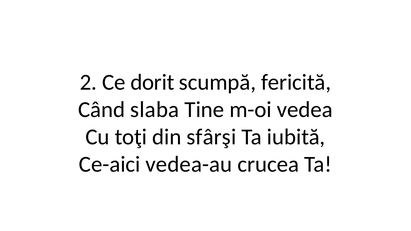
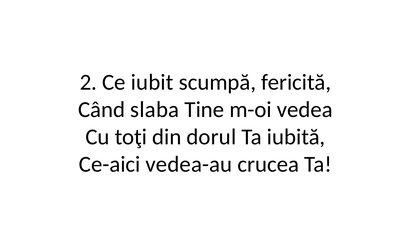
dorit: dorit -> iubit
sfârşi: sfârşi -> dorul
